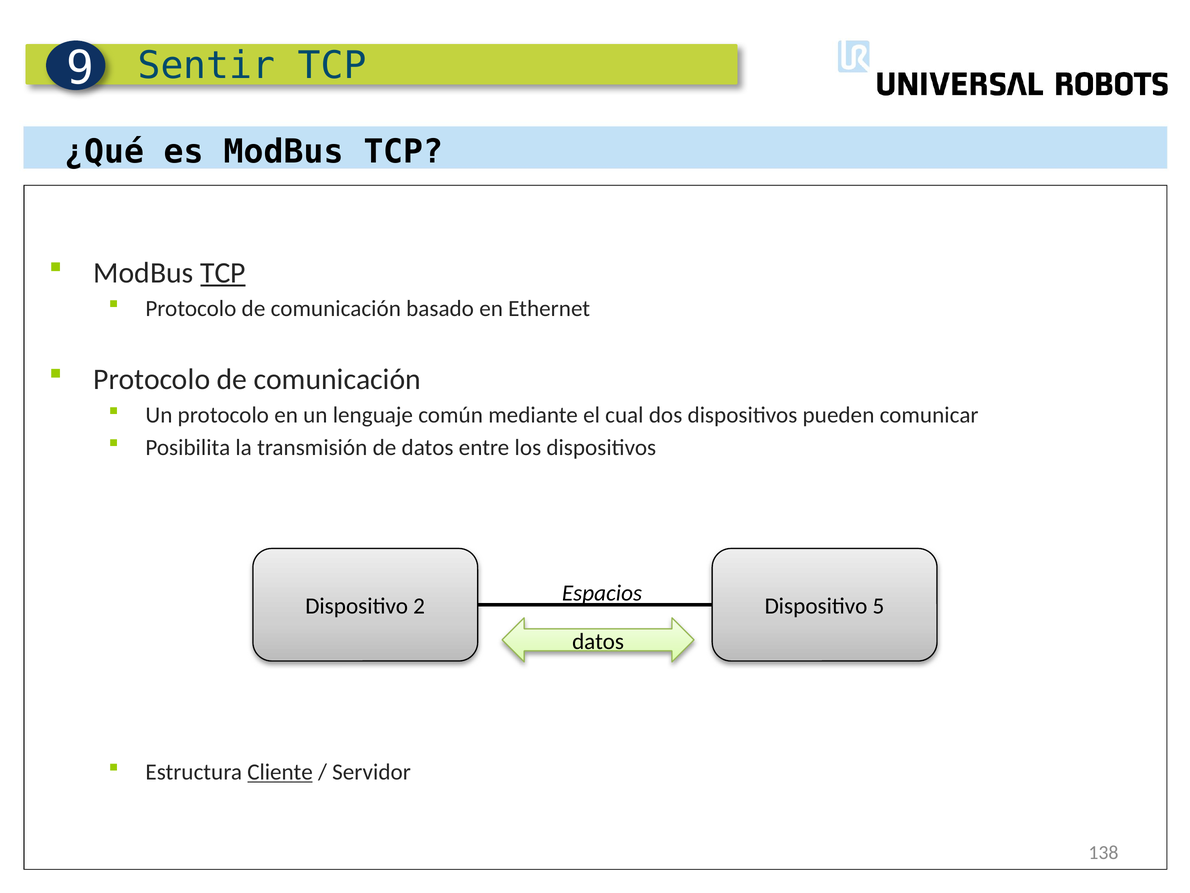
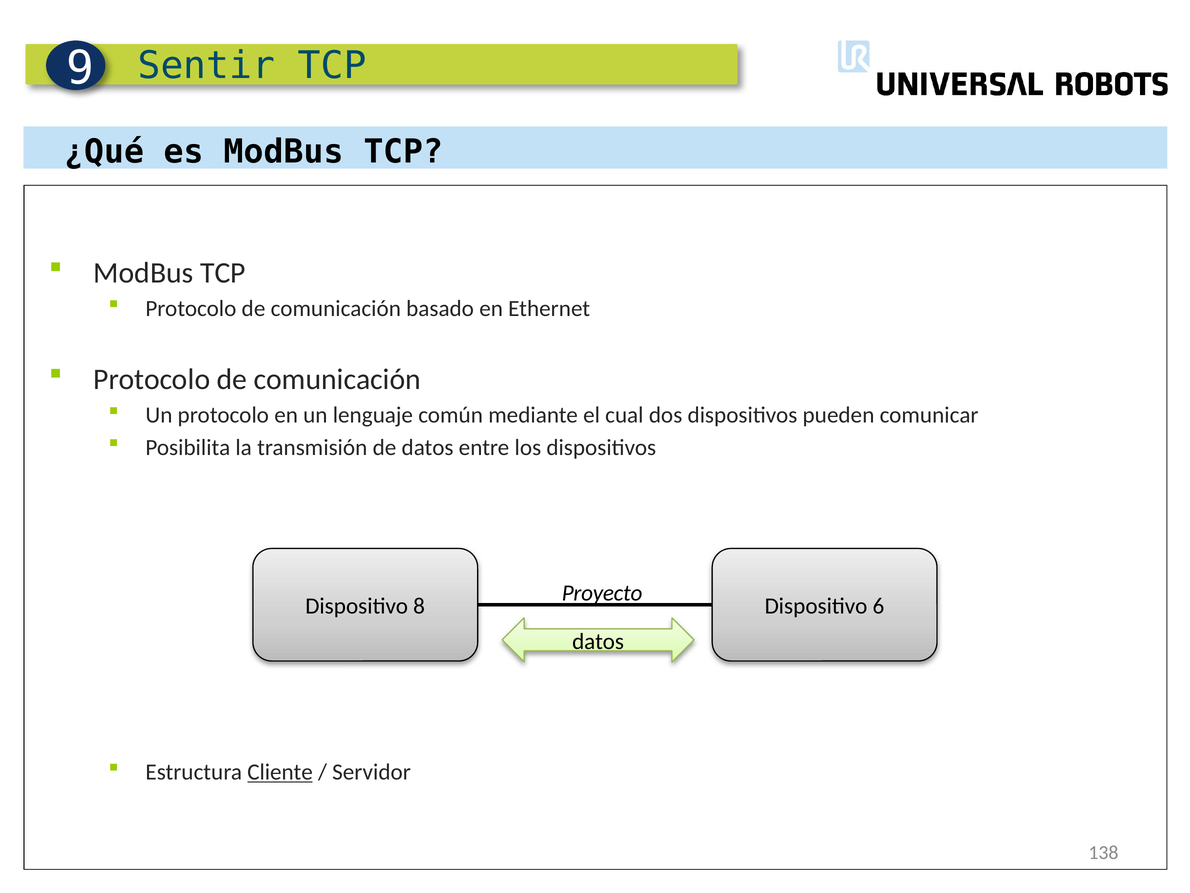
TCP at (223, 273) underline: present -> none
Espacios: Espacios -> Proyecto
2: 2 -> 8
5: 5 -> 6
